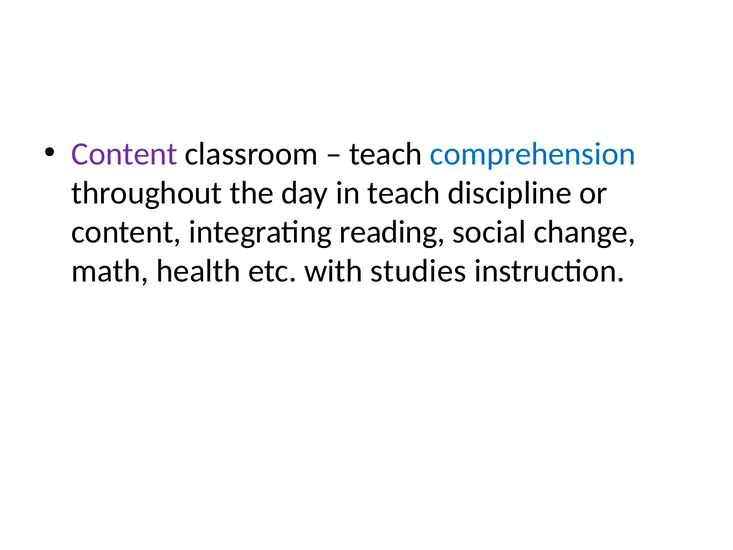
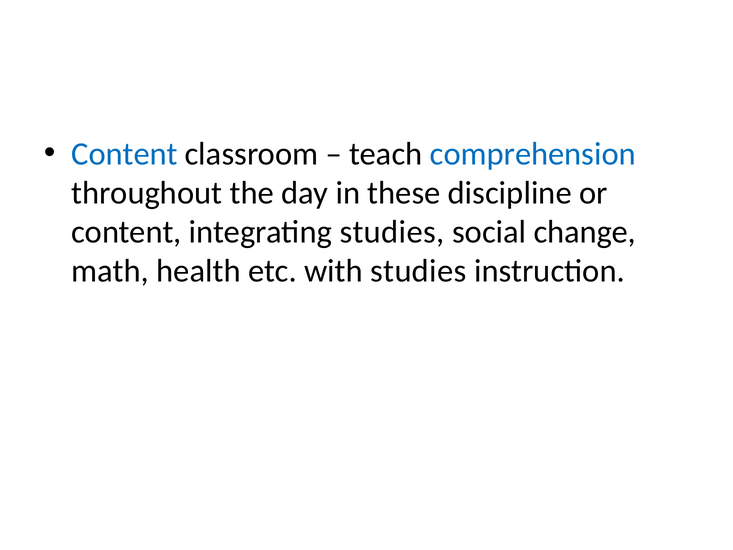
Content at (124, 154) colour: purple -> blue
in teach: teach -> these
integrating reading: reading -> studies
